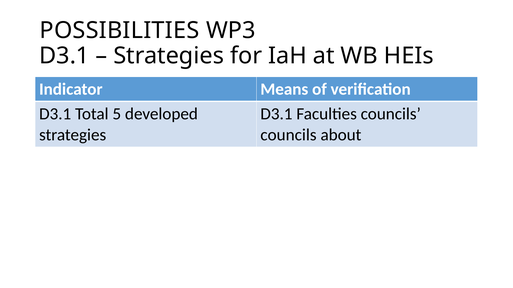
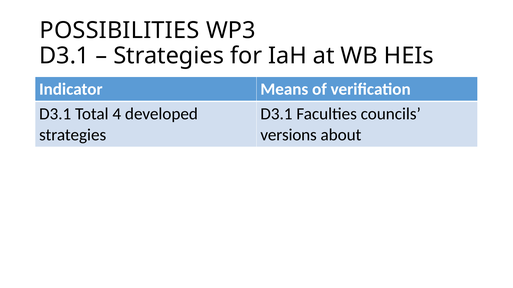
5: 5 -> 4
councils at (288, 135): councils -> versions
